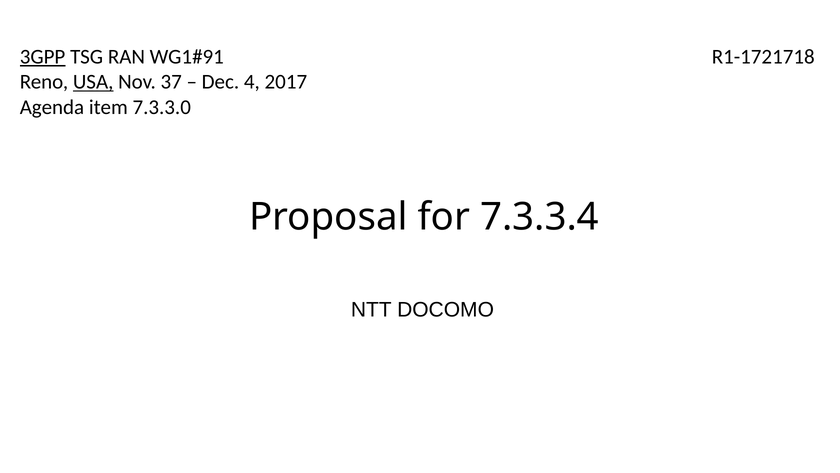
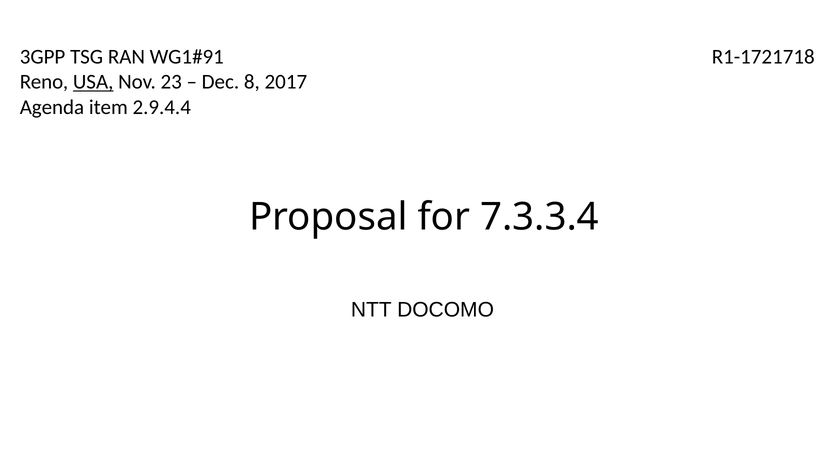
3GPP underline: present -> none
37: 37 -> 23
4: 4 -> 8
7.3.3.0: 7.3.3.0 -> 2.9.4.4
